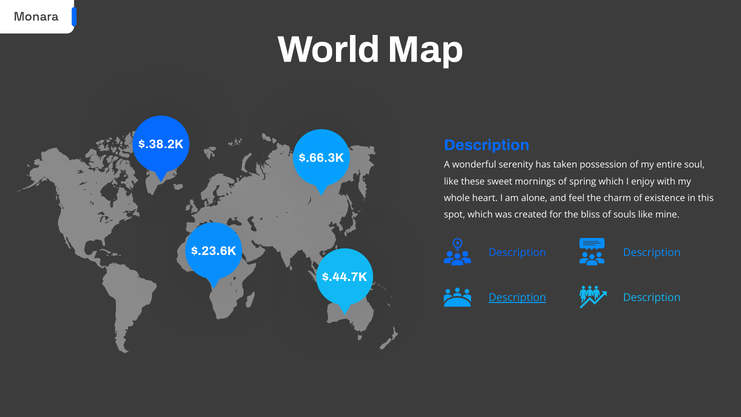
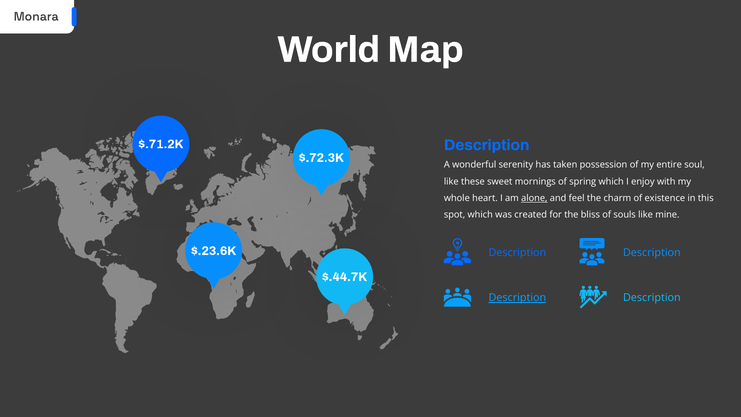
$.38.2K: $.38.2K -> $.71.2K
$.66.3K: $.66.3K -> $.72.3K
alone underline: none -> present
